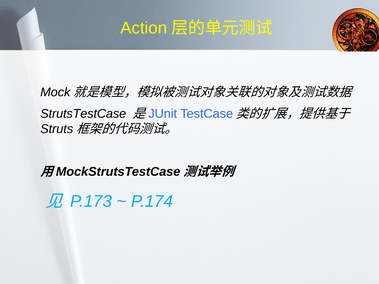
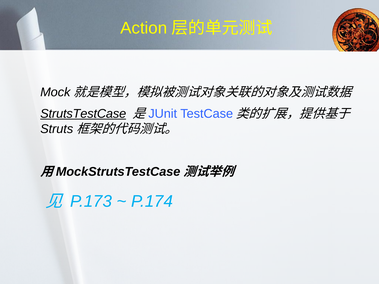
StrutsTestCase underline: none -> present
